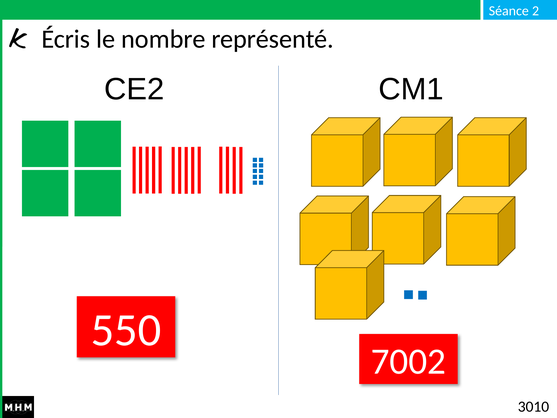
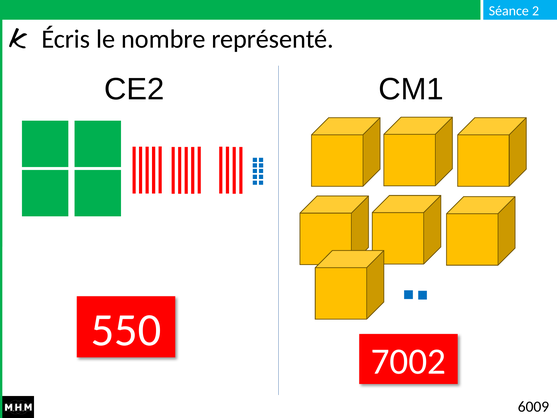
3010: 3010 -> 6009
